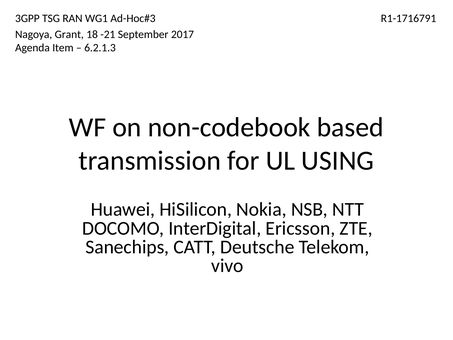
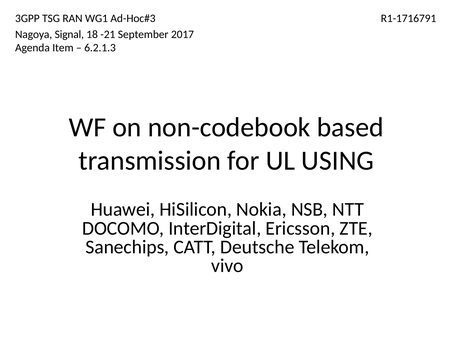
Grant: Grant -> Signal
